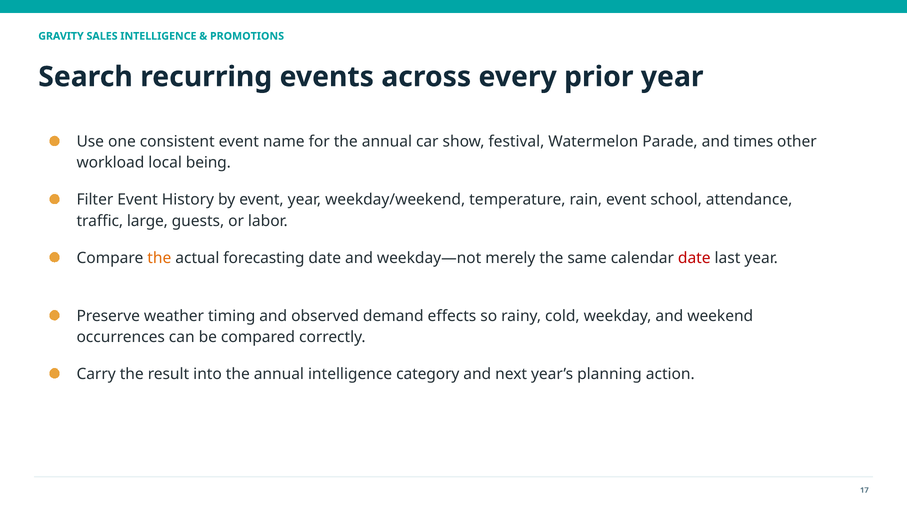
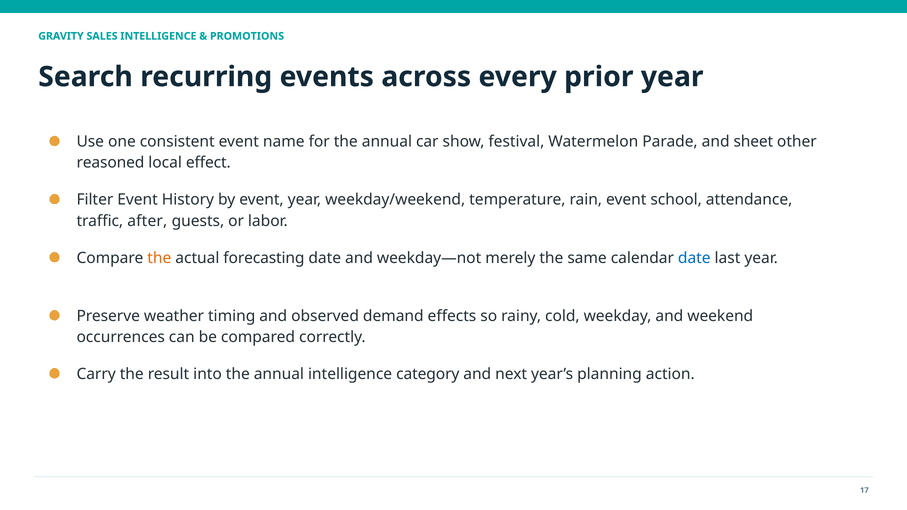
times: times -> sheet
workload: workload -> reasoned
being: being -> effect
large: large -> after
date at (694, 258) colour: red -> blue
